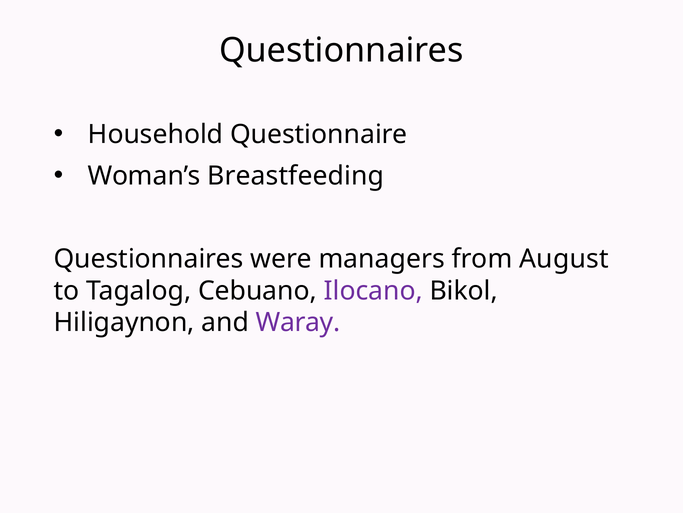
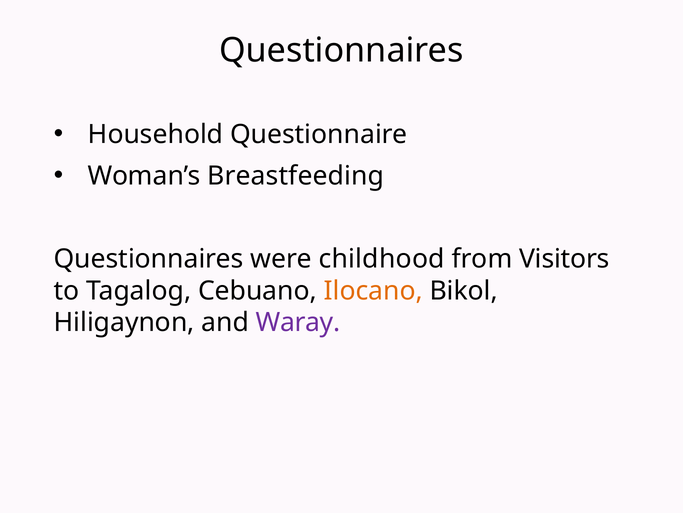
managers: managers -> childhood
August: August -> Visitors
Ilocano colour: purple -> orange
